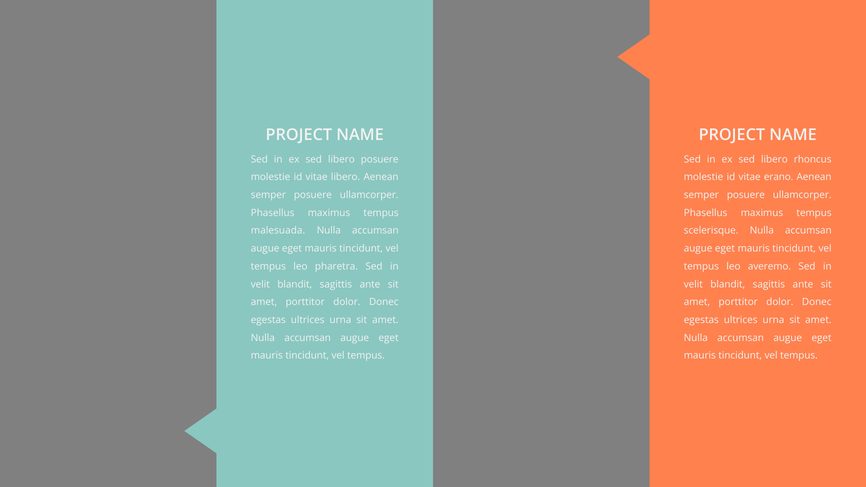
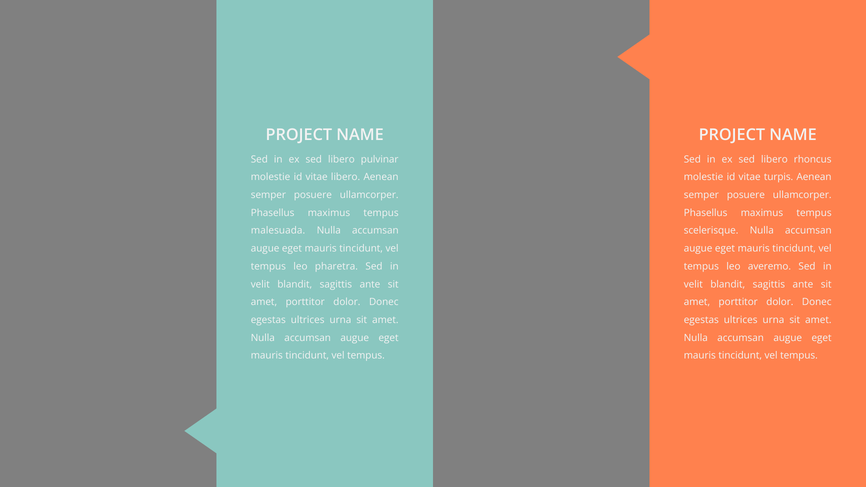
libero posuere: posuere -> pulvinar
erano: erano -> turpis
